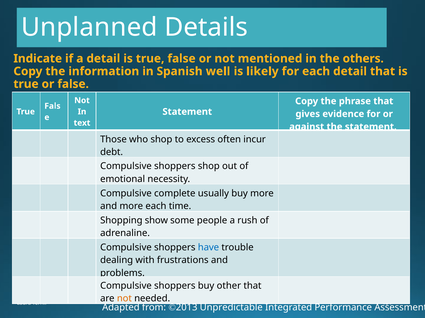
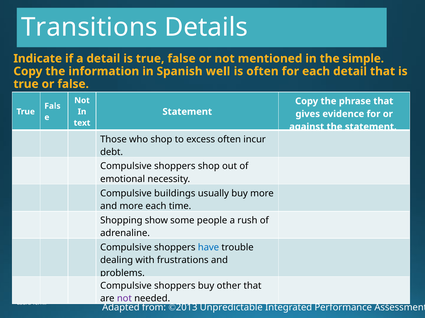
Unplanned: Unplanned -> Transitions
others: others -> simple
is likely: likely -> often
complete: complete -> buildings
not at (124, 299) colour: orange -> purple
